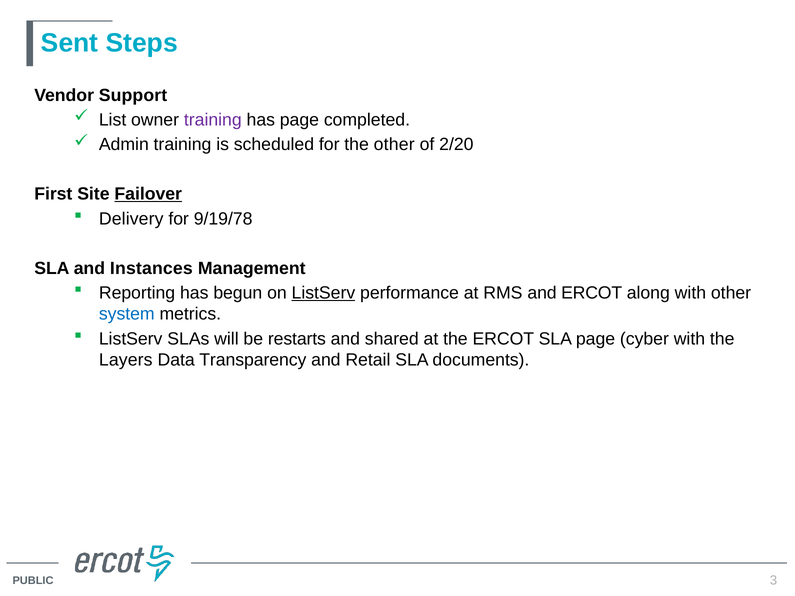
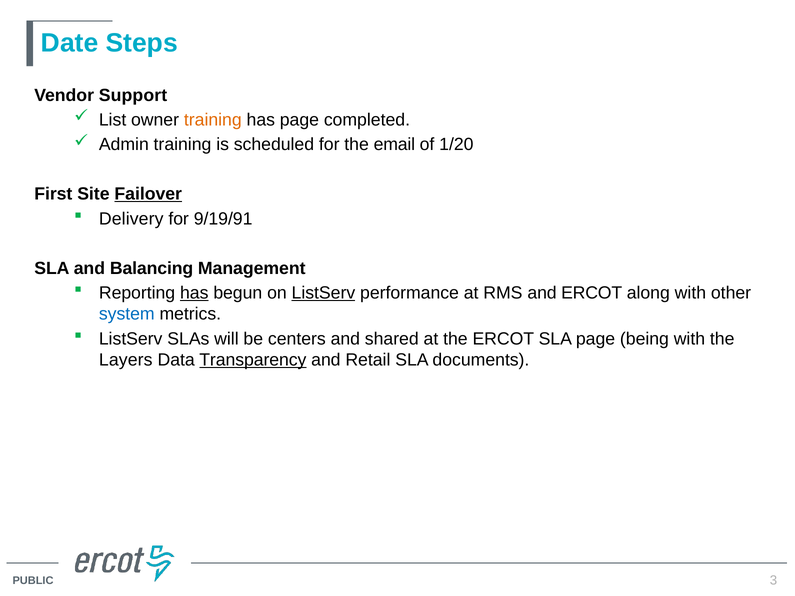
Sent: Sent -> Date
training at (213, 120) colour: purple -> orange
the other: other -> email
2/20: 2/20 -> 1/20
9/19/78: 9/19/78 -> 9/19/91
Instances: Instances -> Balancing
has at (194, 293) underline: none -> present
restarts: restarts -> centers
cyber: cyber -> being
Transparency underline: none -> present
